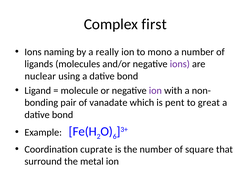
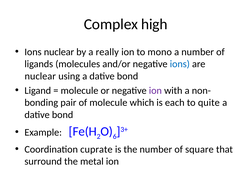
first: first -> high
Ions naming: naming -> nuclear
ions at (180, 64) colour: purple -> blue
of vanadate: vanadate -> molecule
pent: pent -> each
great: great -> quite
